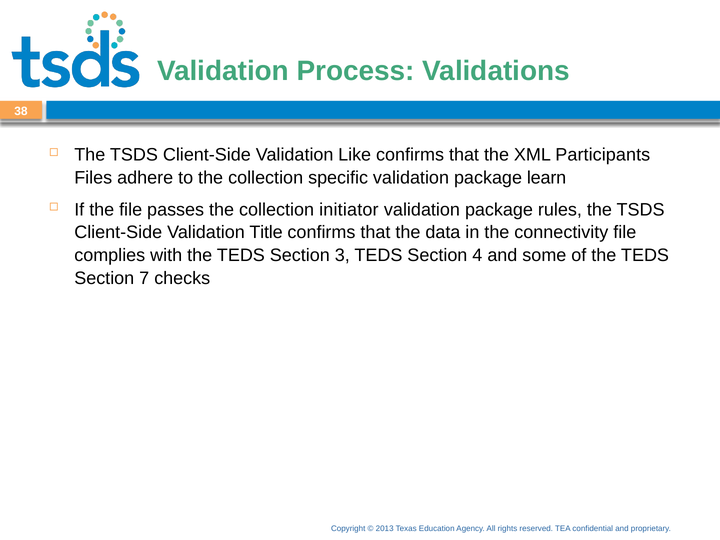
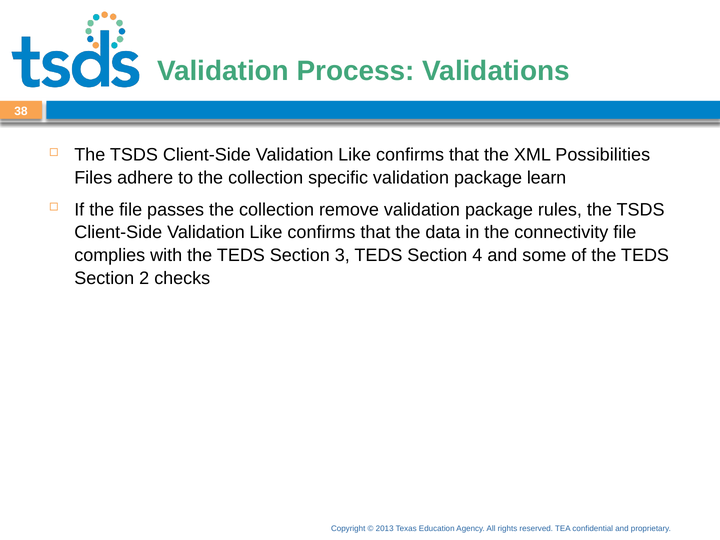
Participants: Participants -> Possibilities
initiator: initiator -> remove
Title at (266, 233): Title -> Like
7: 7 -> 2
